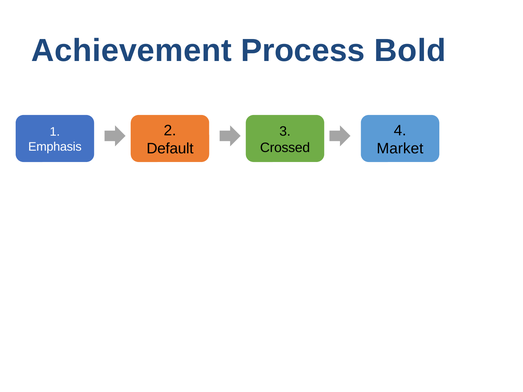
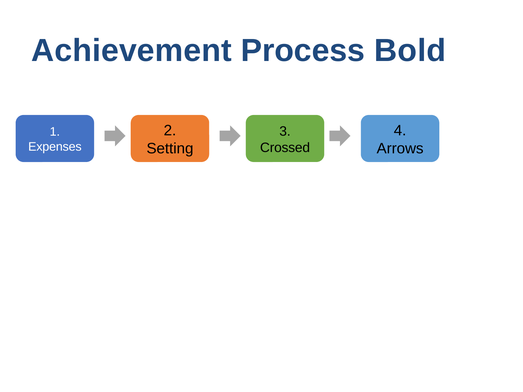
Emphasis: Emphasis -> Expenses
Default: Default -> Setting
Market: Market -> Arrows
